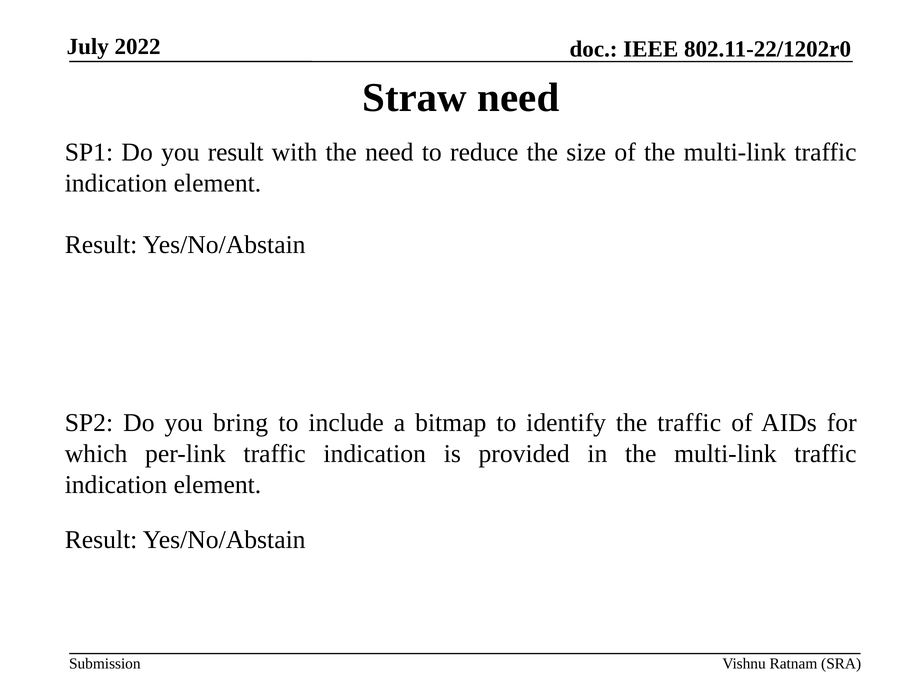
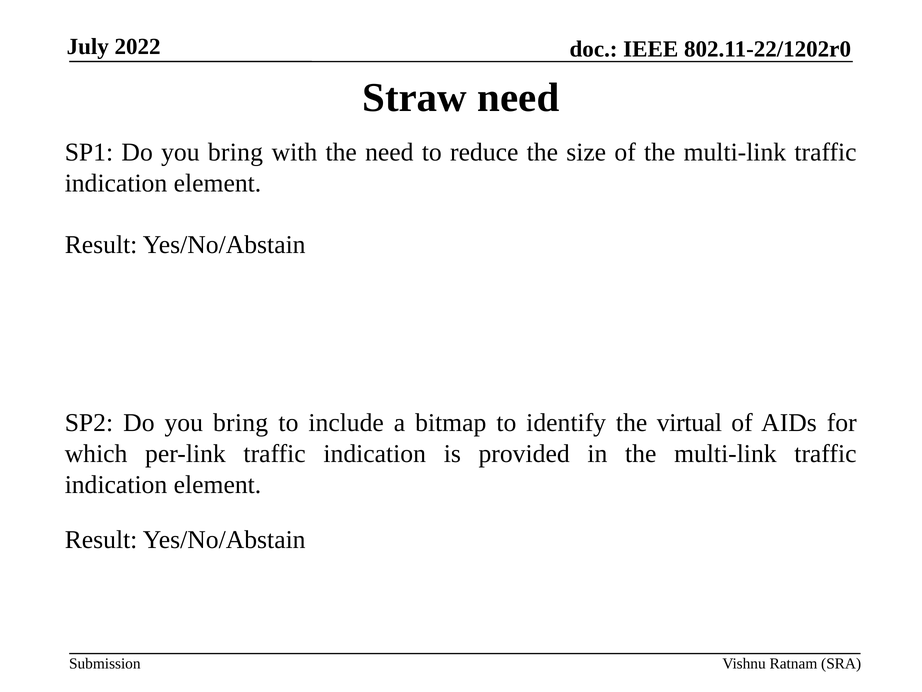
SP1 Do you result: result -> bring
the traffic: traffic -> virtual
